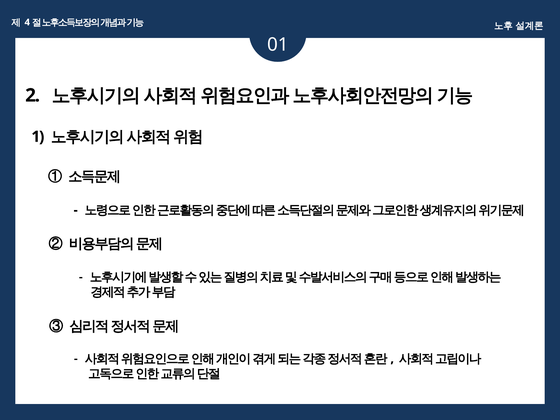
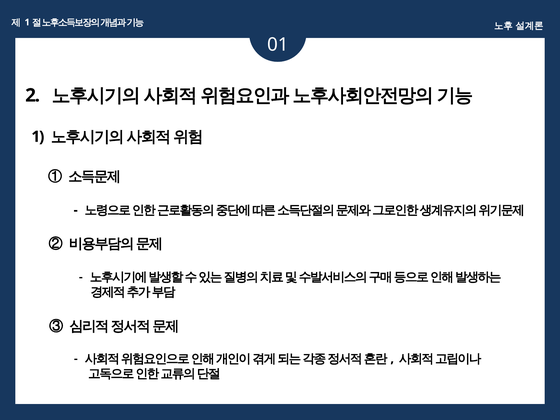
4 at (27, 22): 4 -> 1
